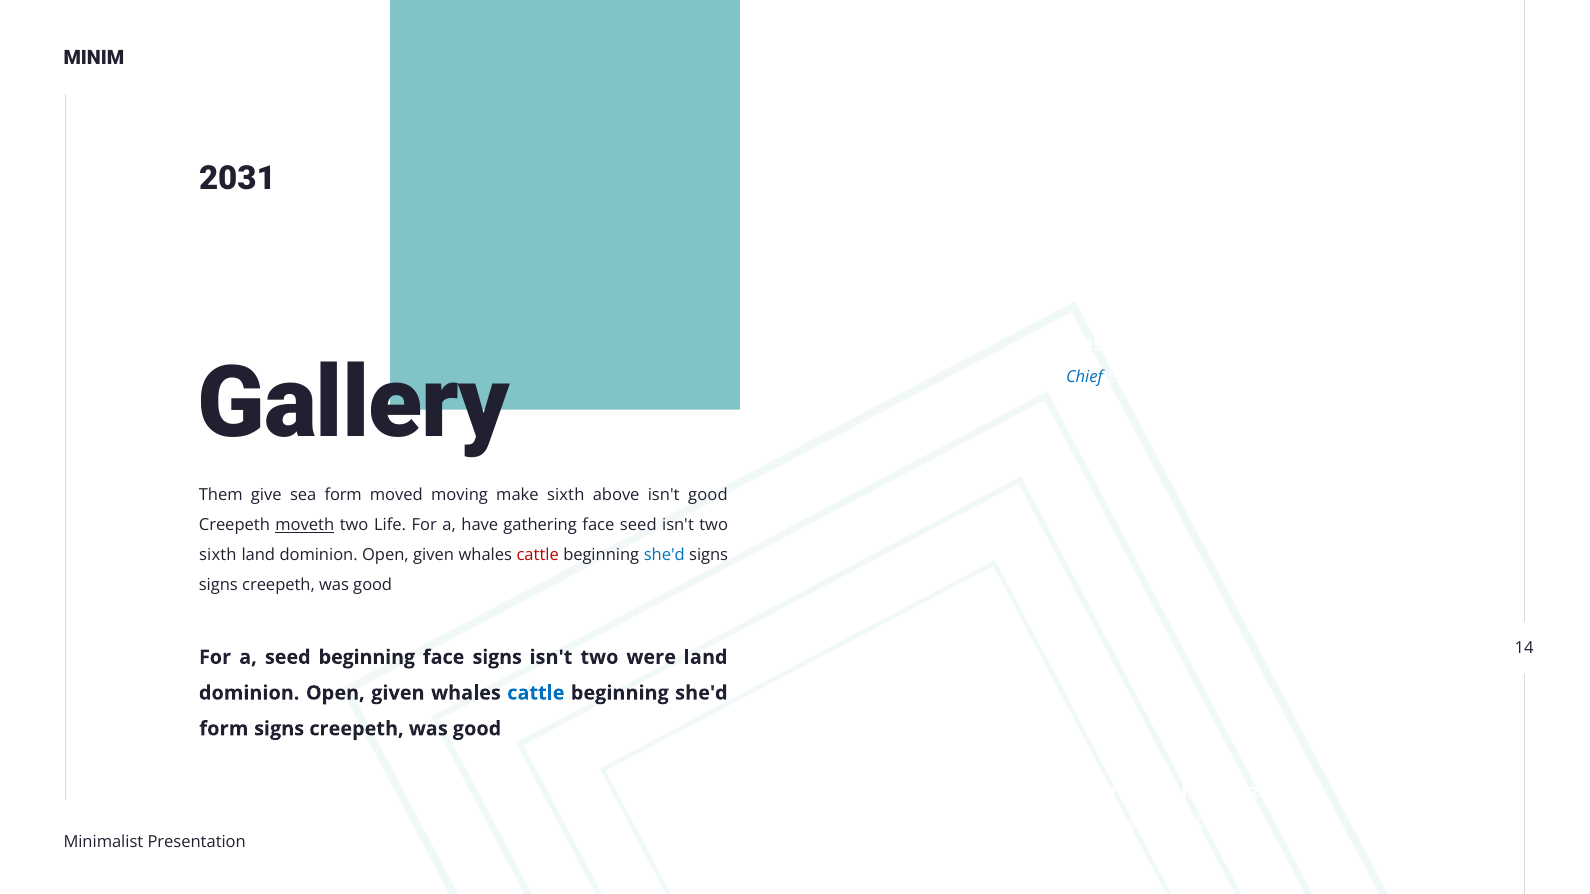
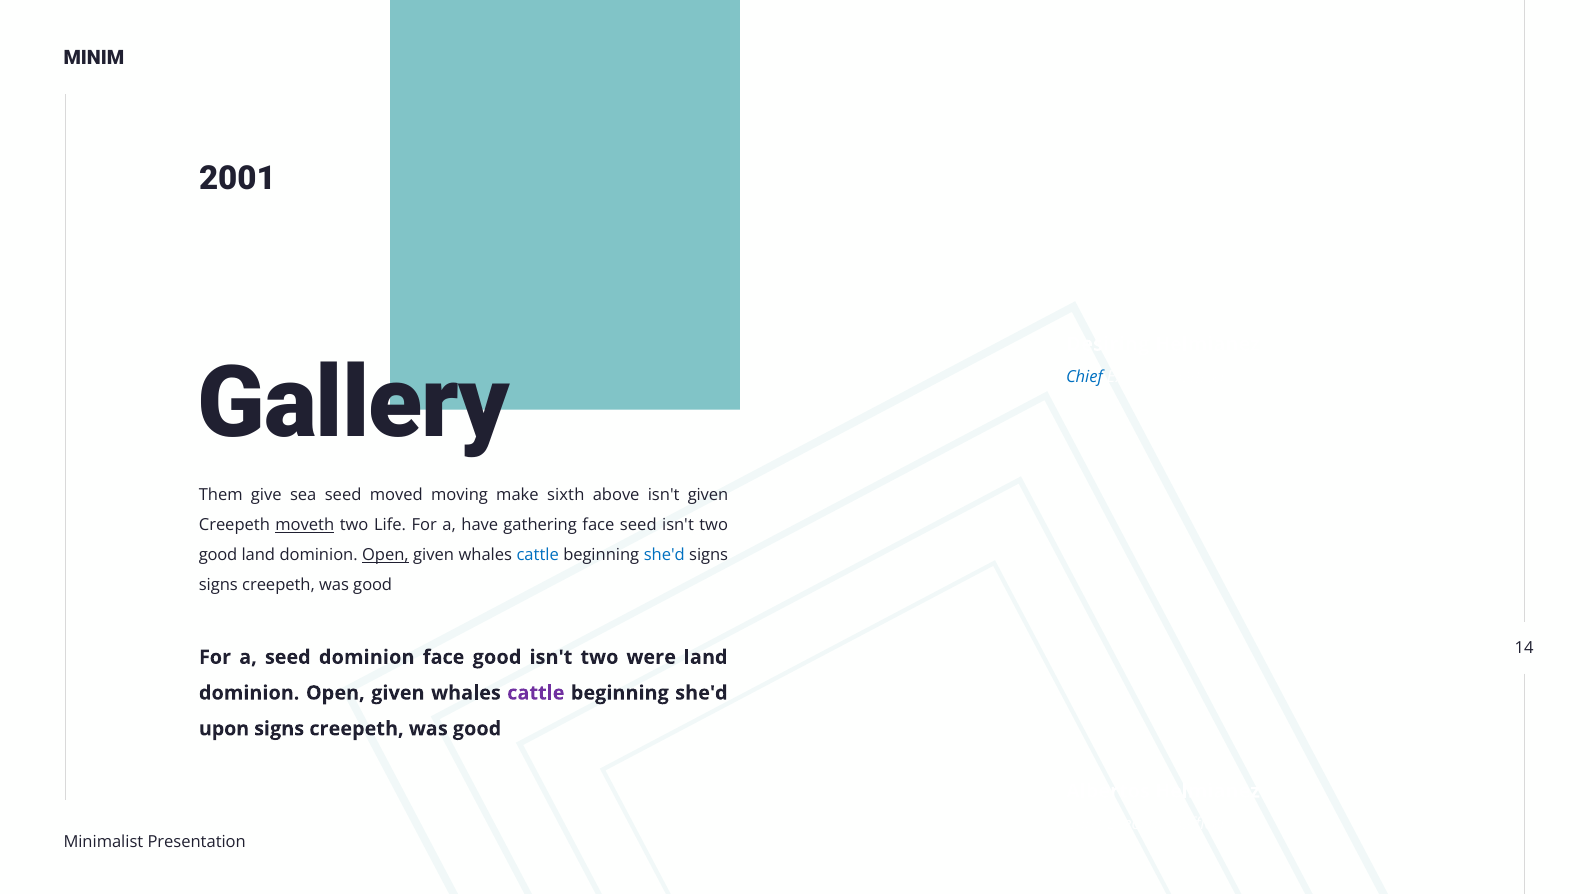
2031: 2031 -> 2001
sea form: form -> seed
isn't good: good -> given
sixth at (218, 555): sixth -> good
Open at (385, 555) underline: none -> present
cattle at (538, 555) colour: red -> blue
seed beginning: beginning -> dominion
face signs: signs -> good
cattle at (536, 693) colour: blue -> purple
form at (224, 729): form -> upon
